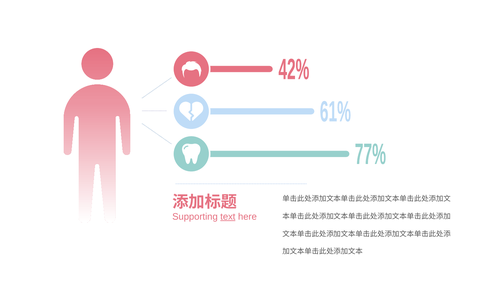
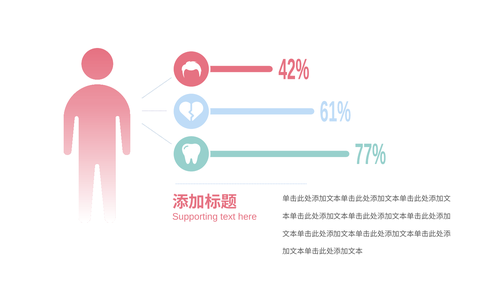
text underline: present -> none
